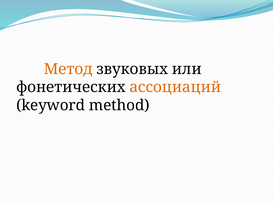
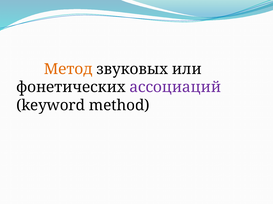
ассоциаций colour: orange -> purple
